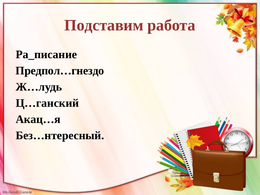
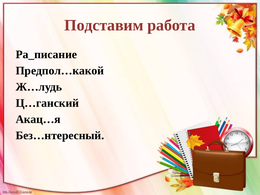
Предпол…гнездо: Предпол…гнездо -> Предпол…какой
